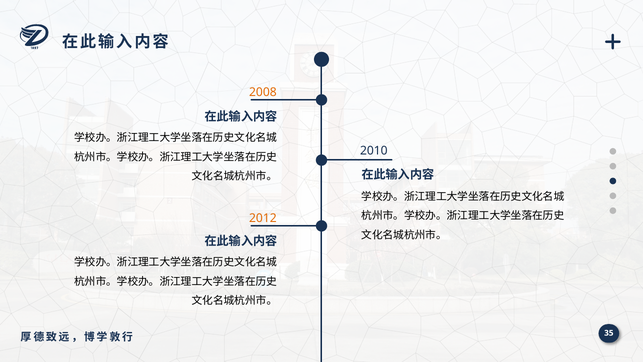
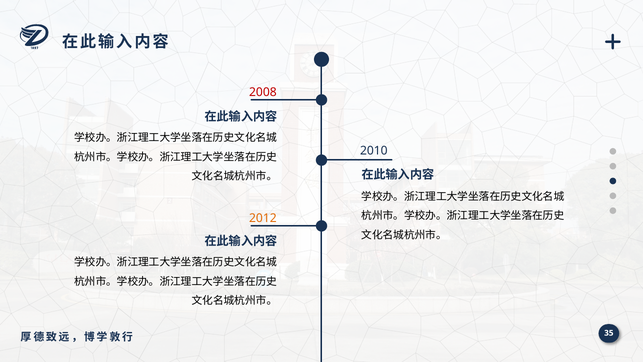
2008 colour: orange -> red
